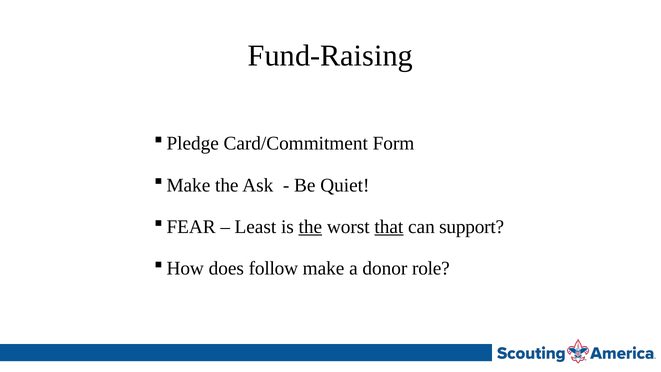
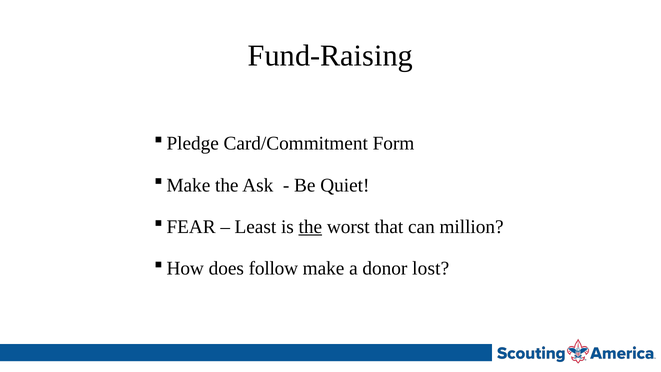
that underline: present -> none
support: support -> million
role: role -> lost
